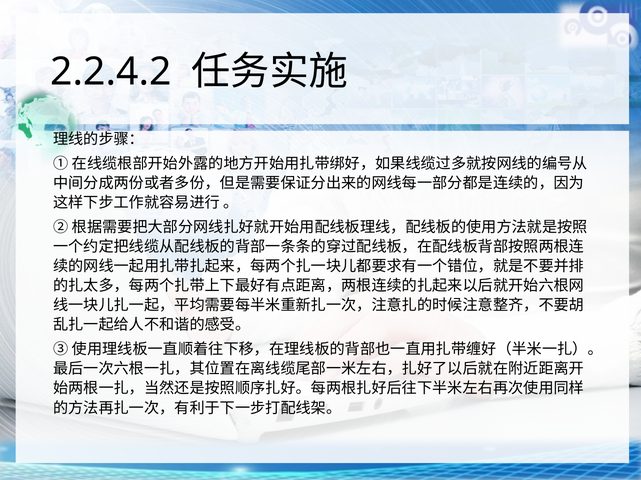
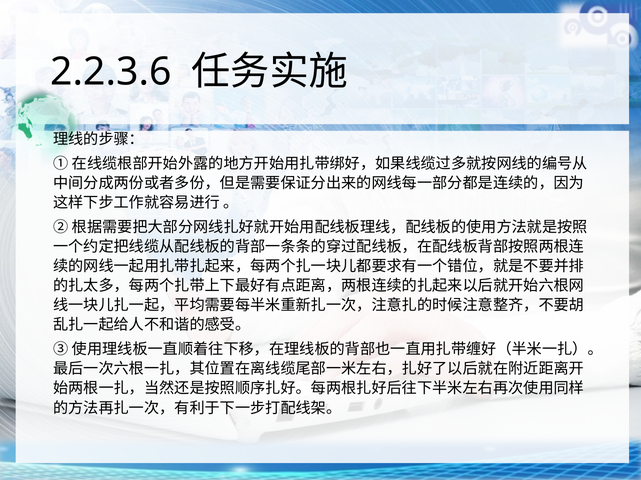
2.2.4.2: 2.2.4.2 -> 2.2.3.6
